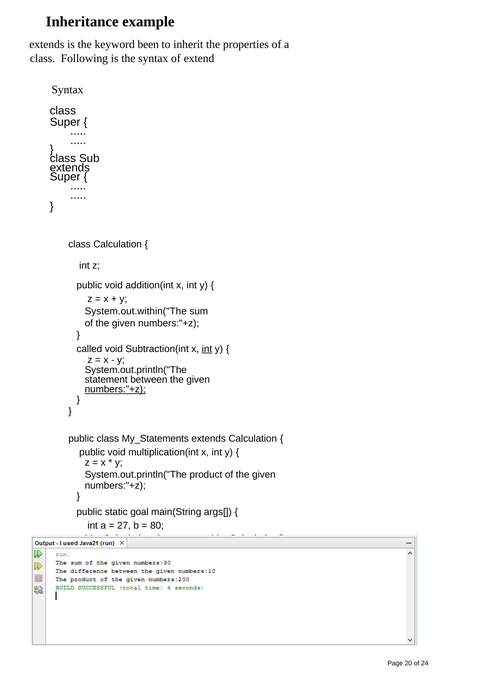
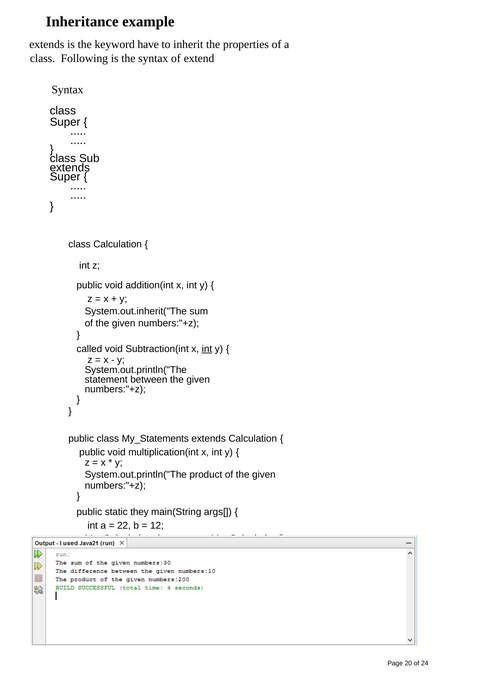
been: been -> have
System.out.within("The: System.out.within("The -> System.out.inherit("The
numbers:"+z at (115, 390) underline: present -> none
goal: goal -> they
27: 27 -> 22
80: 80 -> 12
